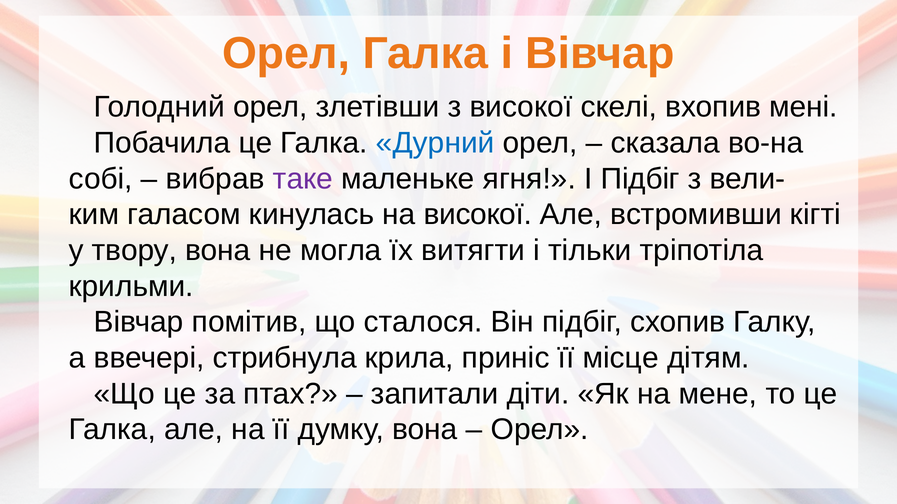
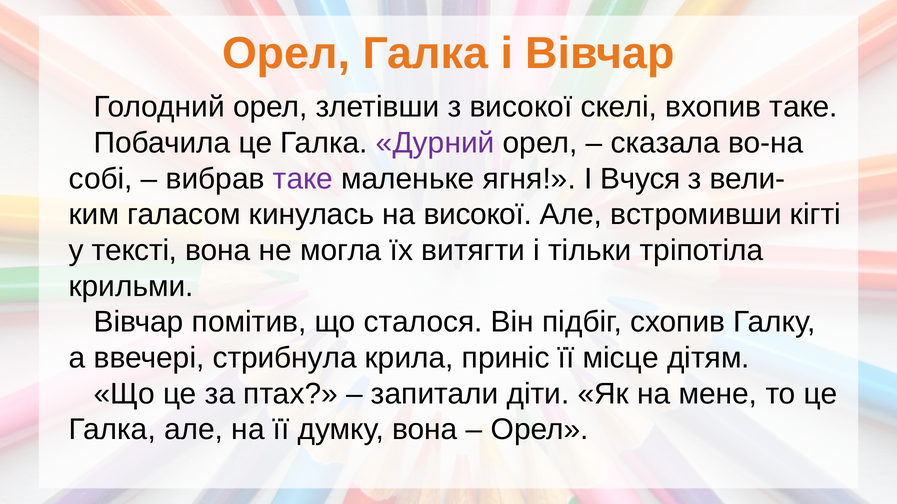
вхопив мені: мені -> таке
Дурний colour: blue -> purple
І Підбіг: Підбіг -> Вчуся
твору: твору -> тексті
